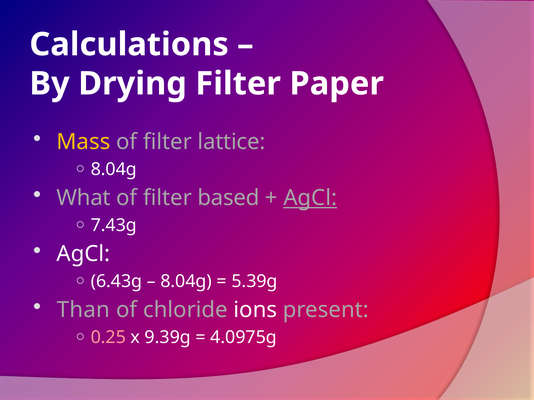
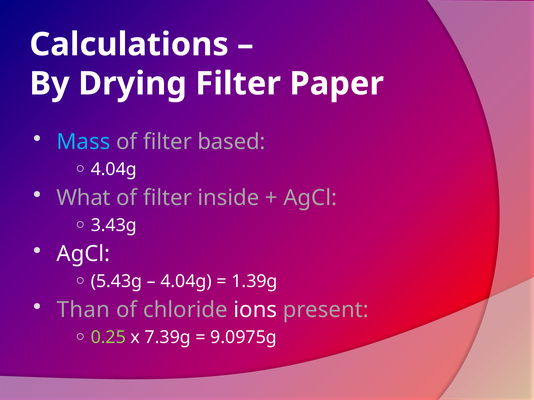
Mass colour: yellow -> light blue
lattice: lattice -> based
8.04g at (114, 169): 8.04g -> 4.04g
based: based -> inside
AgCl at (310, 198) underline: present -> none
7.43g: 7.43g -> 3.43g
6.43g: 6.43g -> 5.43g
8.04g at (186, 282): 8.04g -> 4.04g
5.39g: 5.39g -> 1.39g
0.25 colour: pink -> light green
9.39g: 9.39g -> 7.39g
4.0975g: 4.0975g -> 9.0975g
